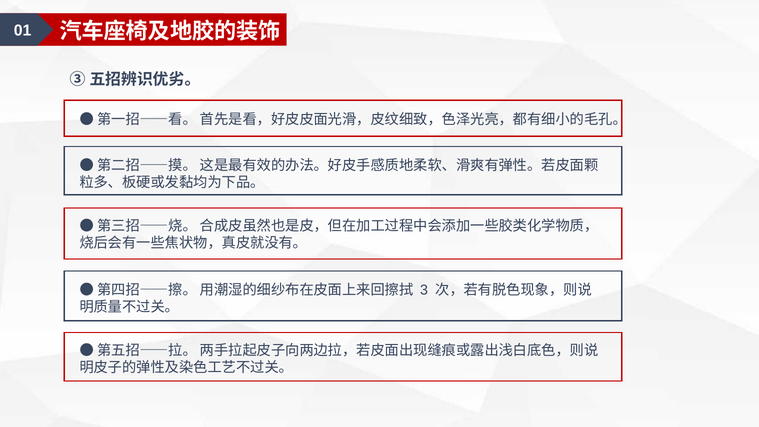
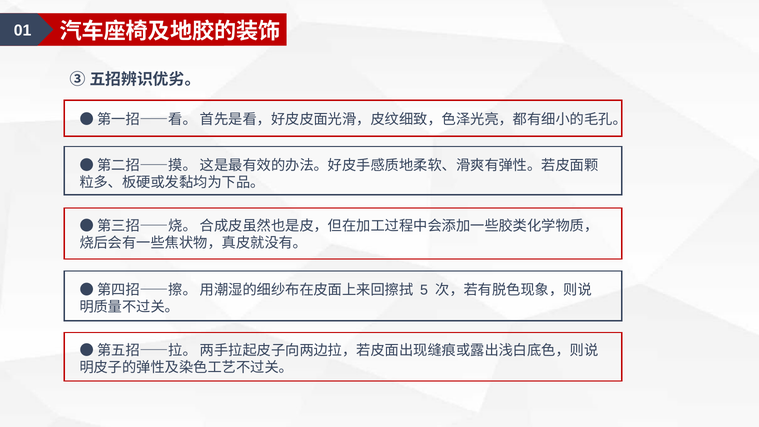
3: 3 -> 5
